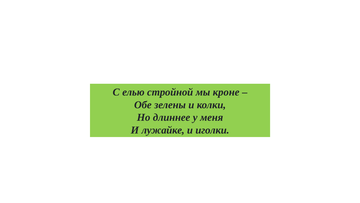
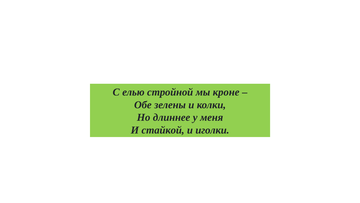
лужайке: лужайке -> стайкой
